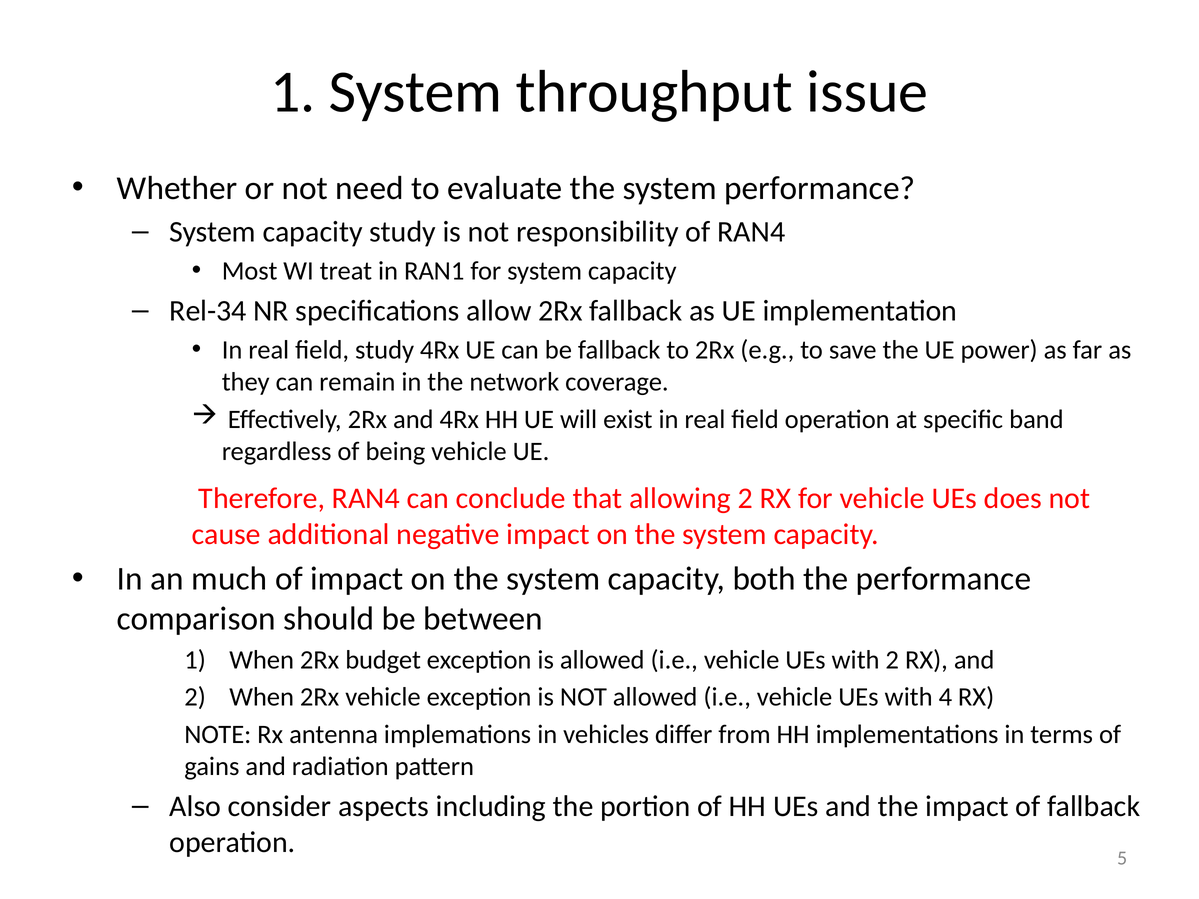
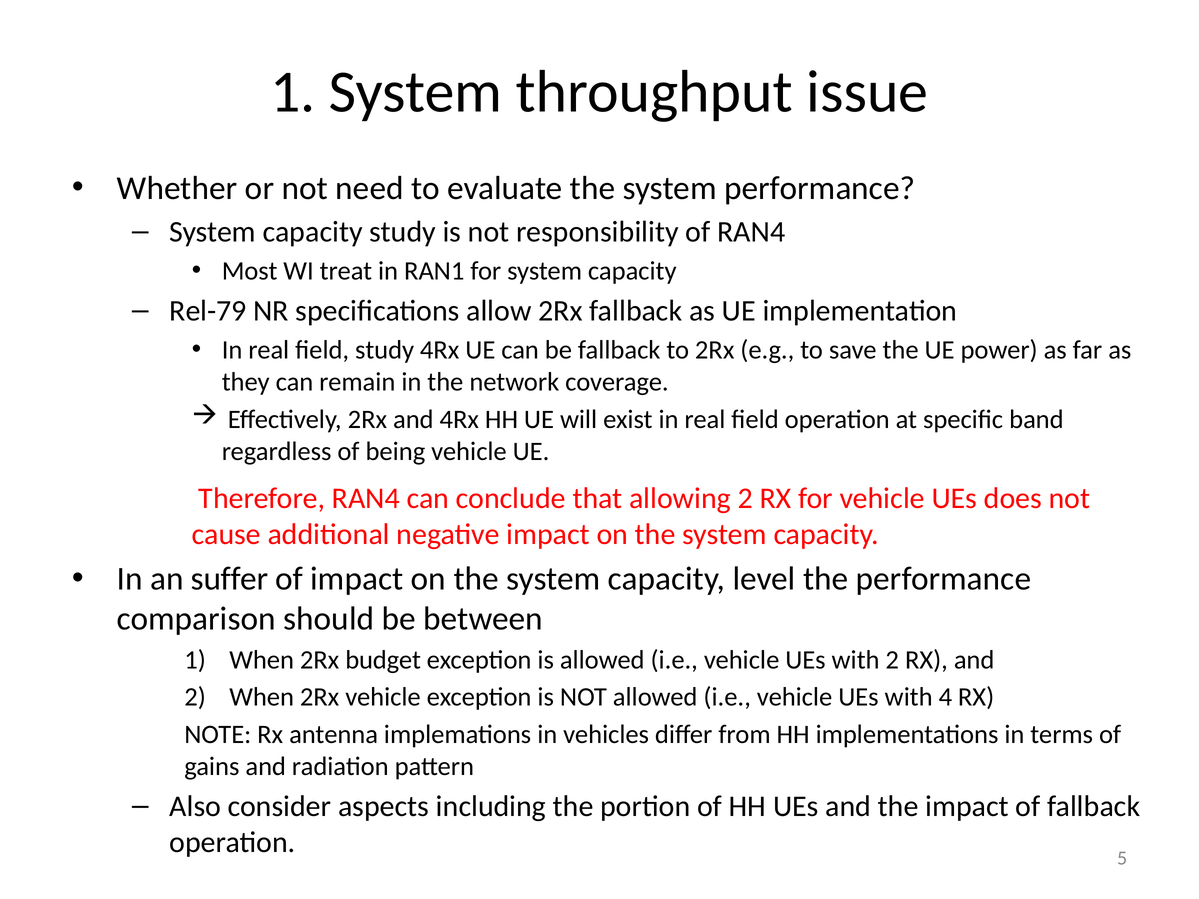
Rel-34: Rel-34 -> Rel-79
much: much -> suffer
both: both -> level
